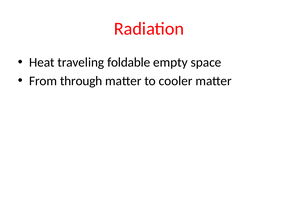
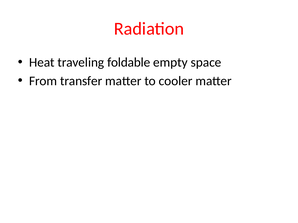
through: through -> transfer
